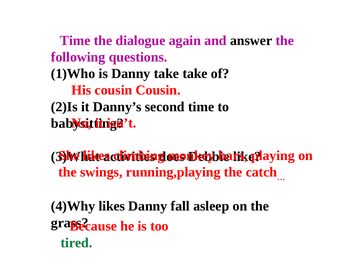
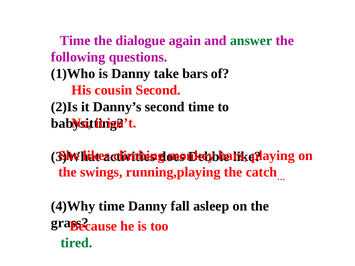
answer colour: black -> green
take take: take -> bars
cousin Cousin: Cousin -> Second
4)Why likes: likes -> time
